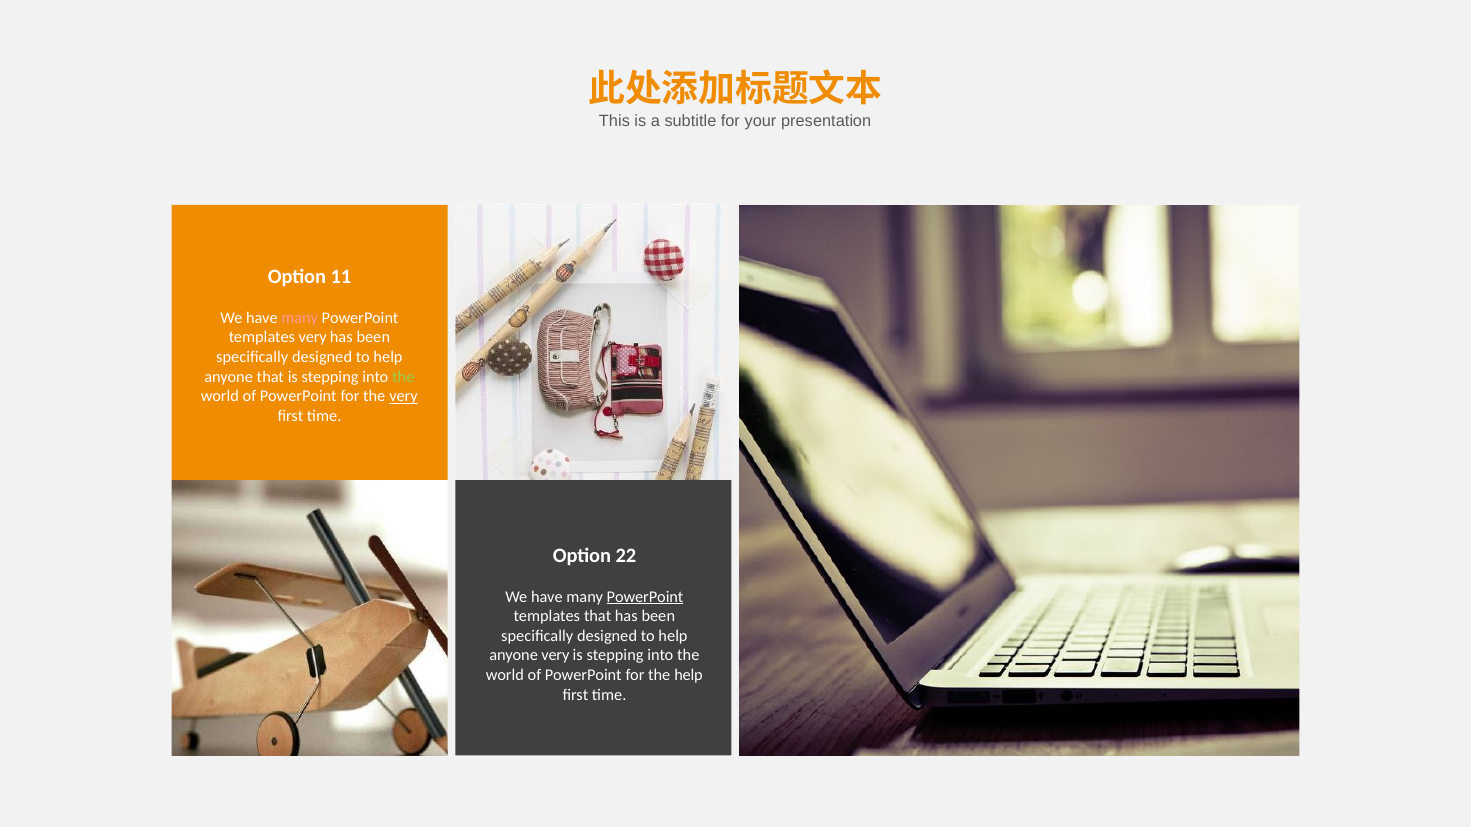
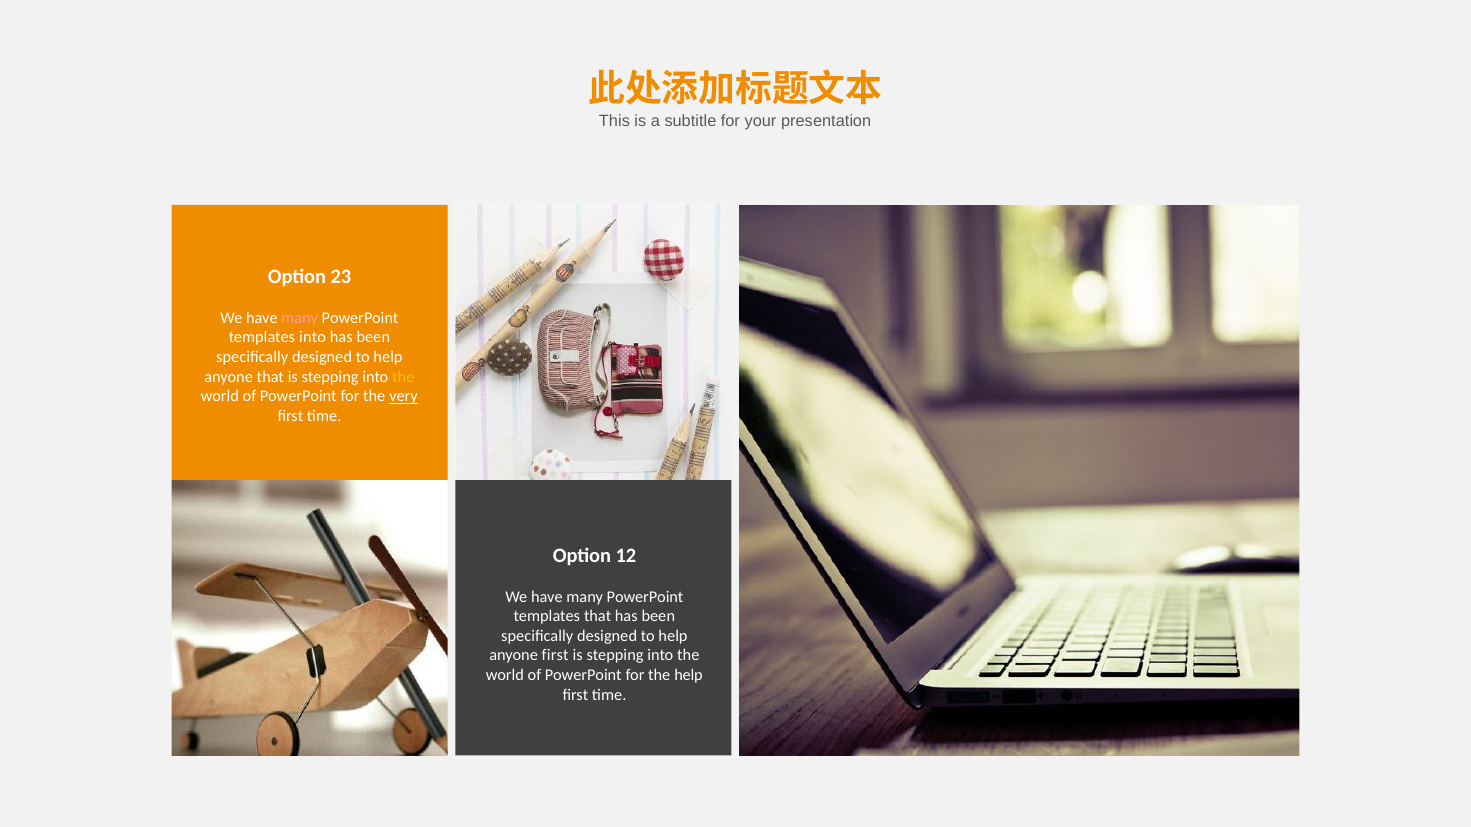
11: 11 -> 23
templates very: very -> into
the at (403, 377) colour: light green -> yellow
22: 22 -> 12
PowerPoint at (645, 597) underline: present -> none
anyone very: very -> first
